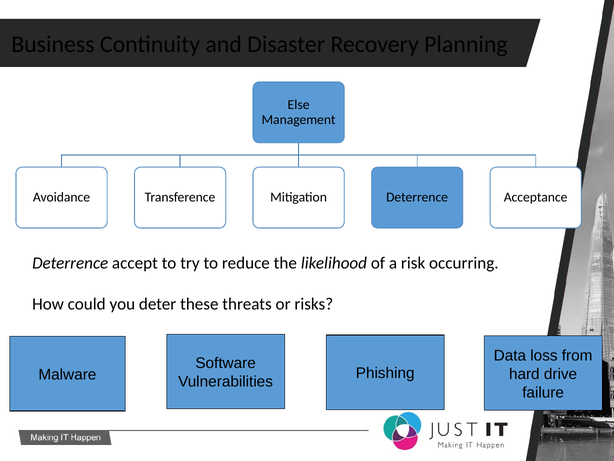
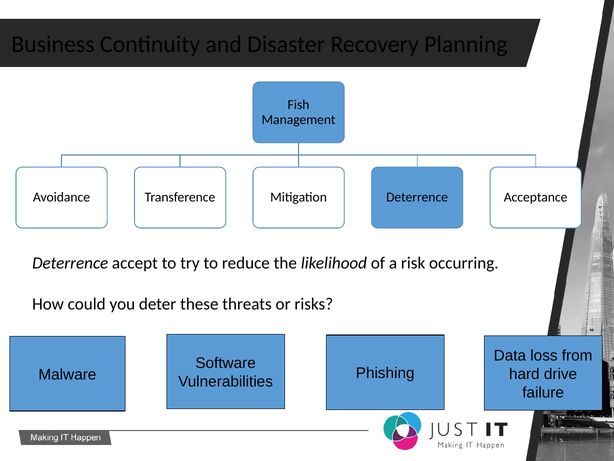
Else: Else -> Fish
